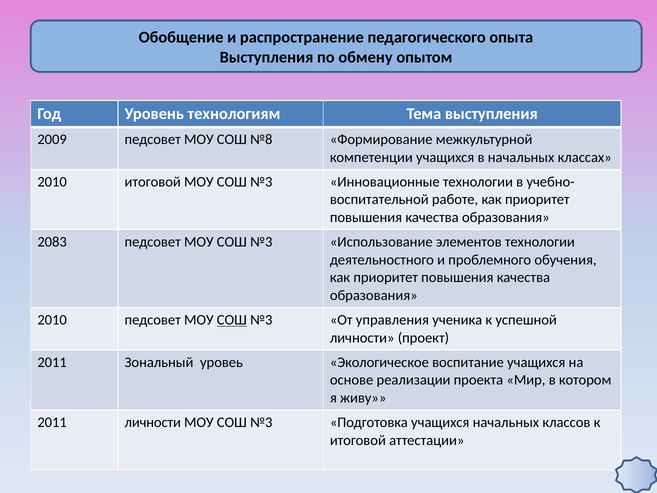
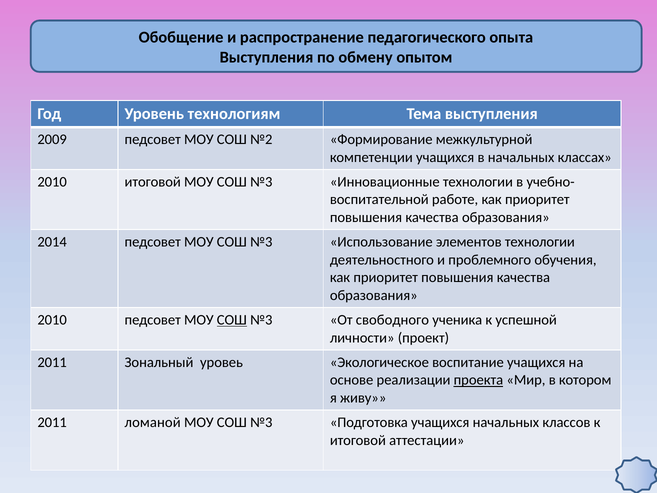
№8: №8 -> №2
2083: 2083 -> 2014
управления: управления -> свободного
проекта underline: none -> present
2011 личности: личности -> ломаной
